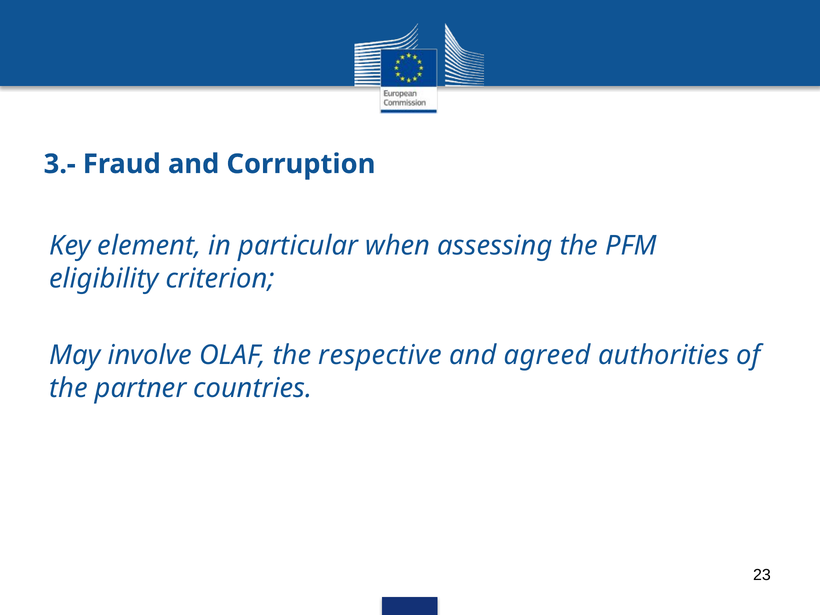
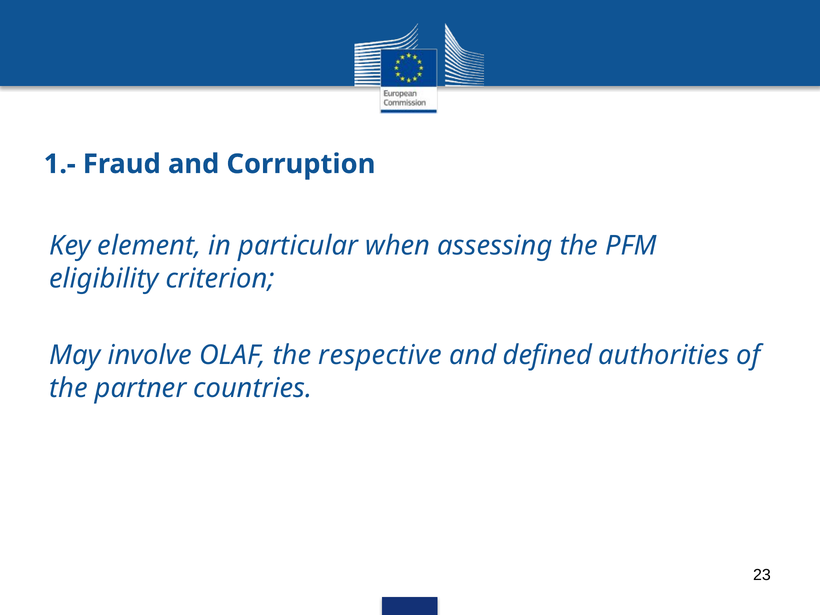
3.-: 3.- -> 1.-
agreed: agreed -> defined
